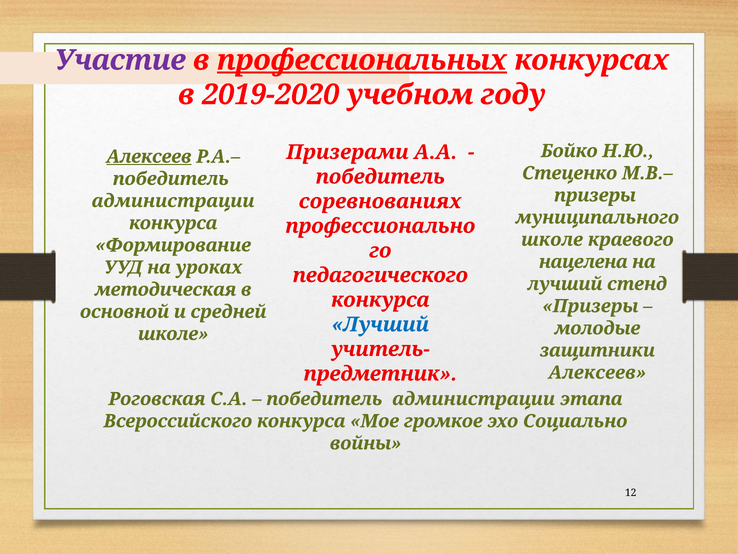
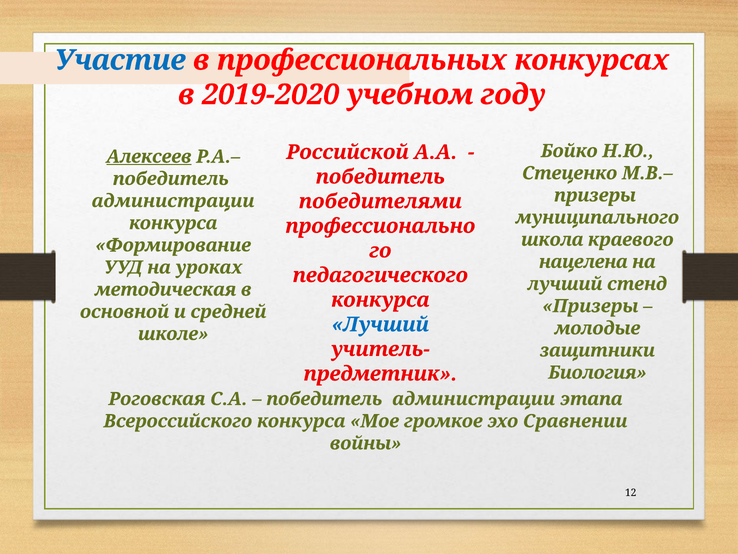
Участие colour: purple -> blue
профессиональных underline: present -> none
Призерами: Призерами -> Российской
соревнованиях: соревнованиях -> победителями
школе at (552, 239): школе -> школа
Алексеев at (597, 372): Алексеев -> Биология
Социально: Социально -> Сравнении
